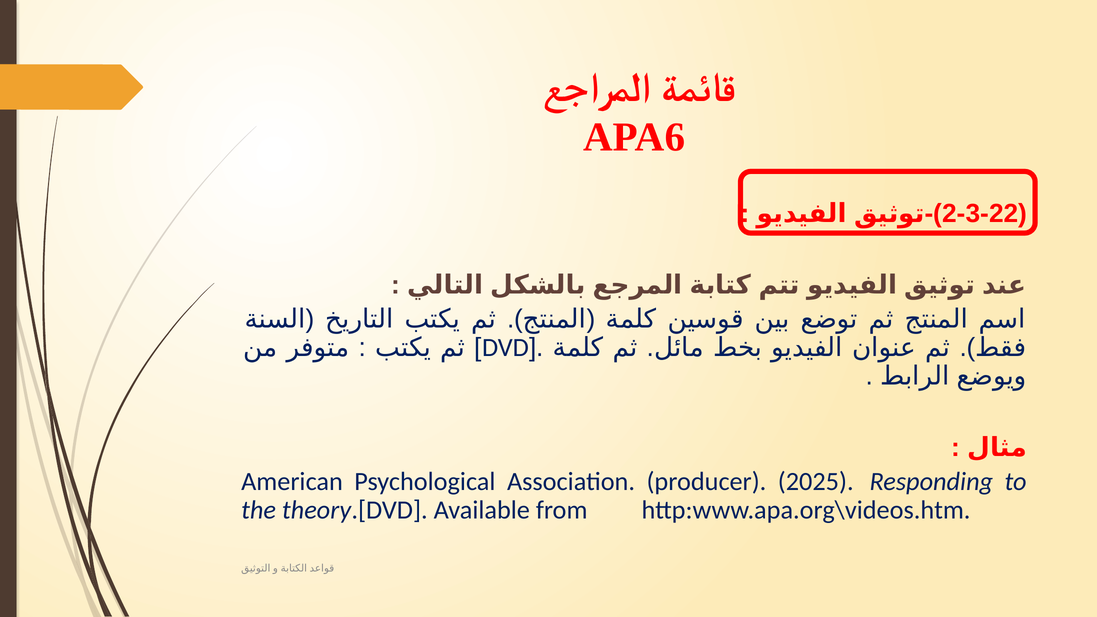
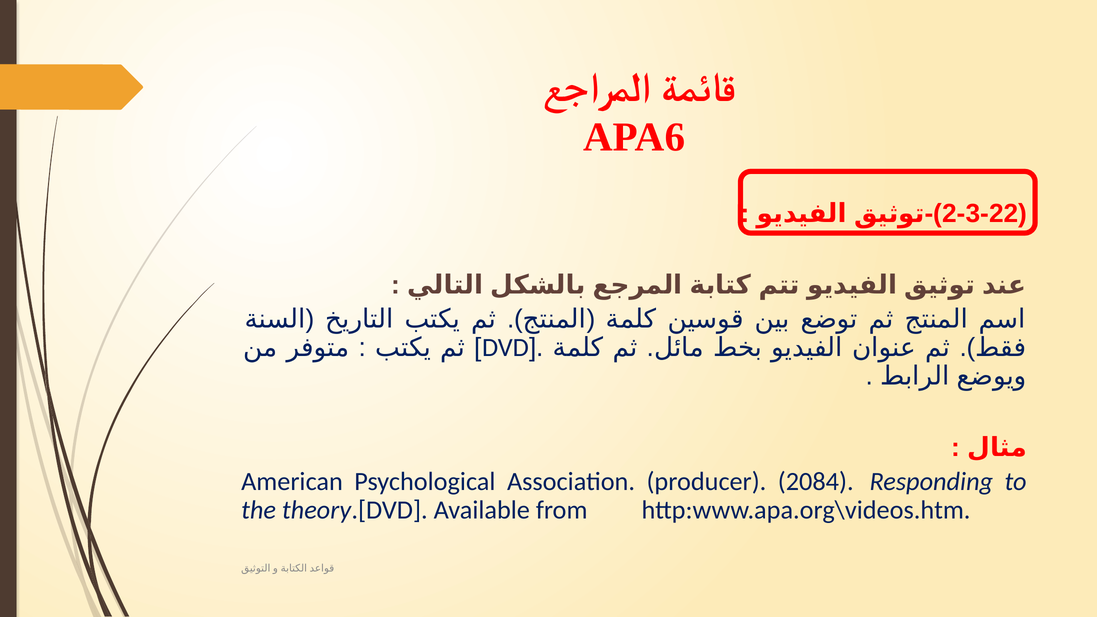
2025: 2025 -> 2084
